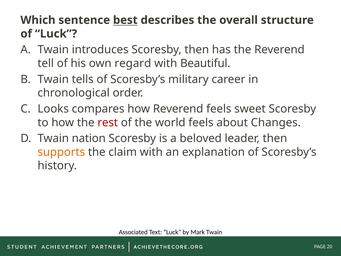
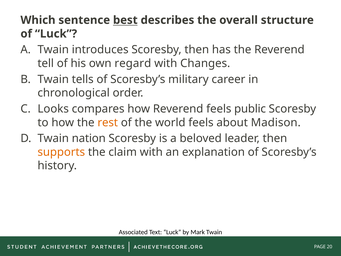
Beautiful: Beautiful -> Changes
sweet: sweet -> public
rest colour: red -> orange
Changes: Changes -> Madison
